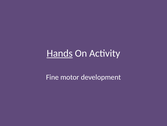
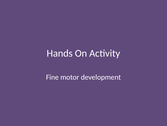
Hands underline: present -> none
